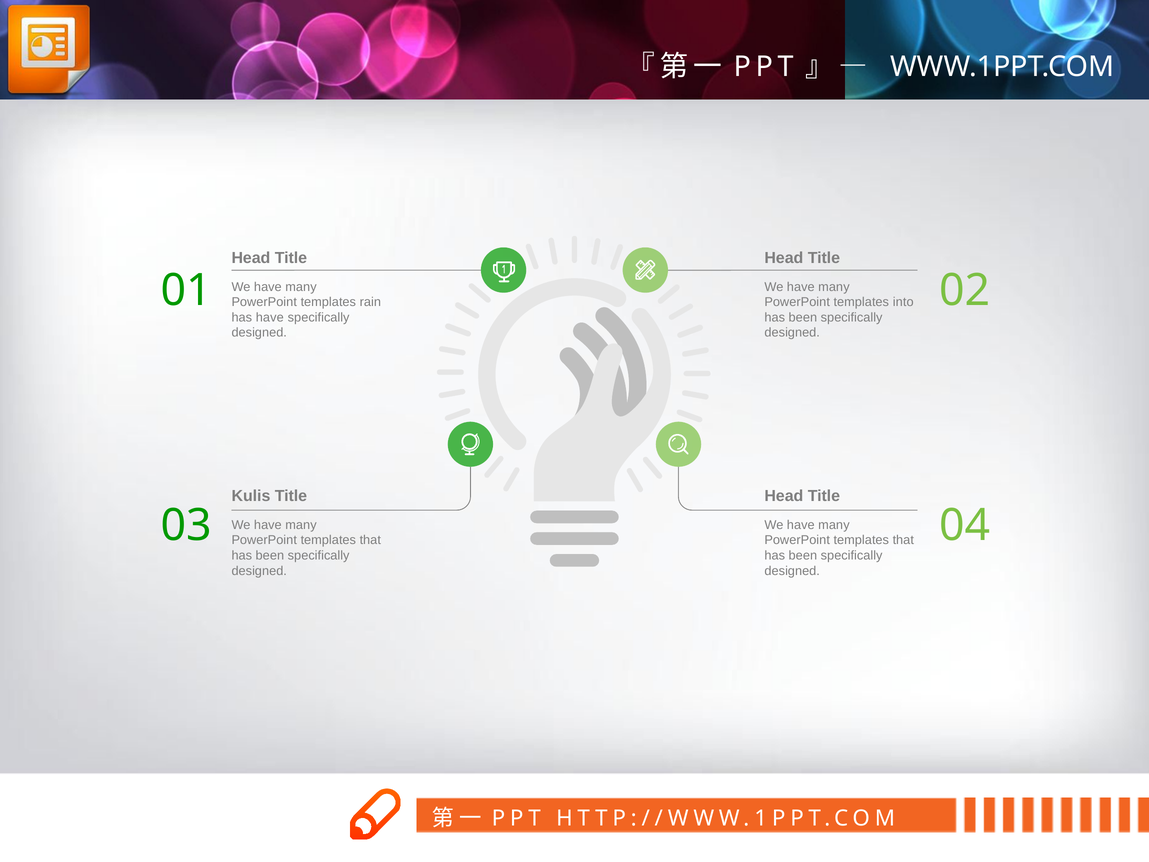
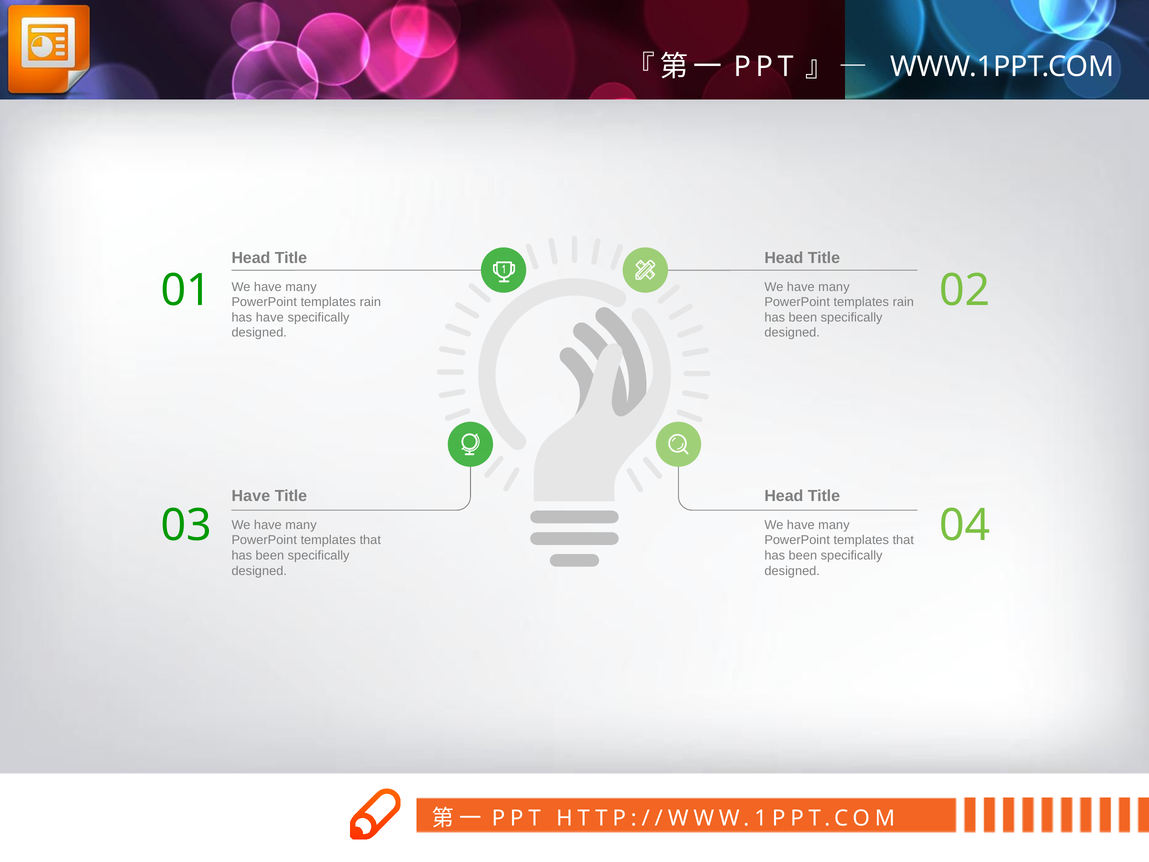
into at (903, 302): into -> rain
Kulis at (251, 496): Kulis -> Have
